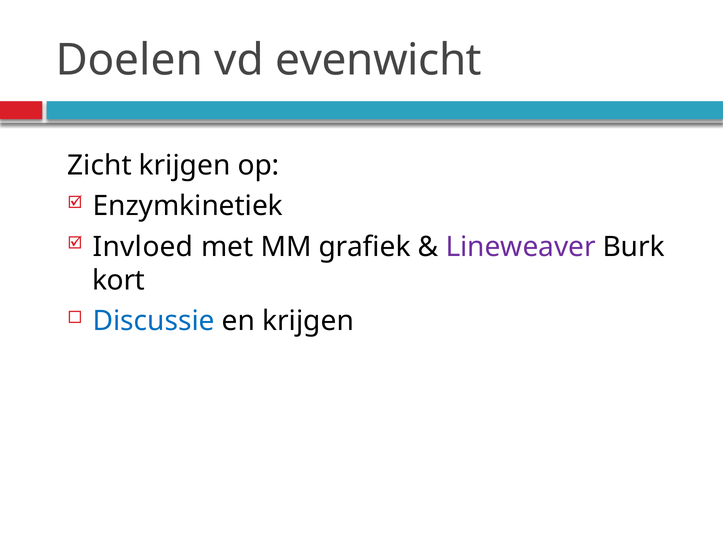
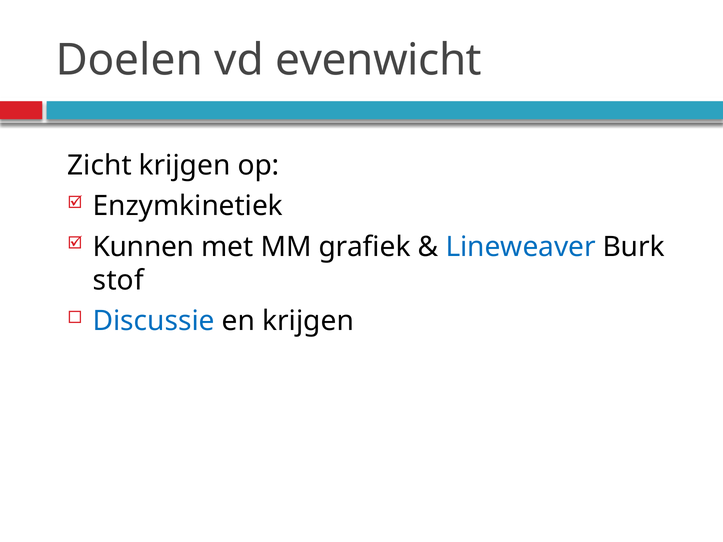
Invloed: Invloed -> Kunnen
Lineweaver colour: purple -> blue
kort: kort -> stof
